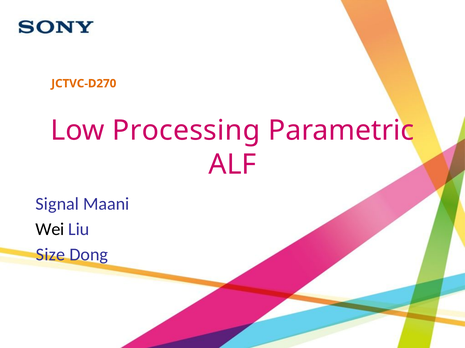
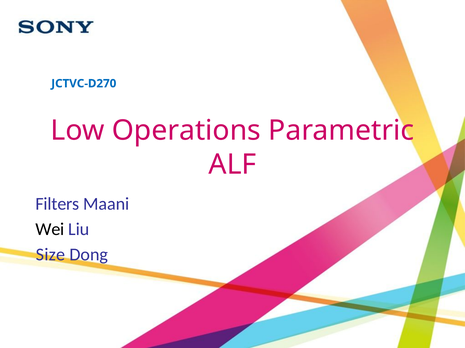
JCTVC-D270 colour: orange -> blue
Processing: Processing -> Operations
Signal: Signal -> Filters
